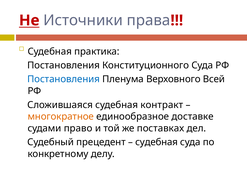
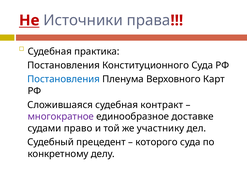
Всей: Всей -> Карт
многократное colour: orange -> purple
поставках: поставках -> участнику
судебная at (157, 142): судебная -> которого
